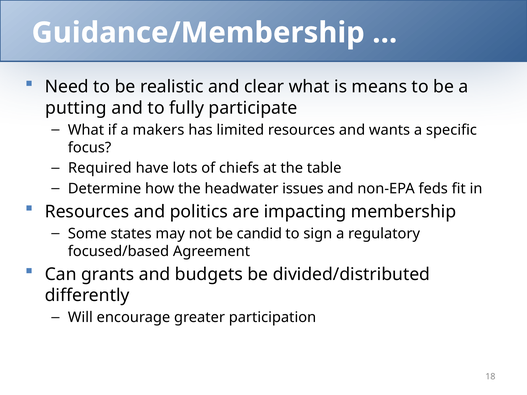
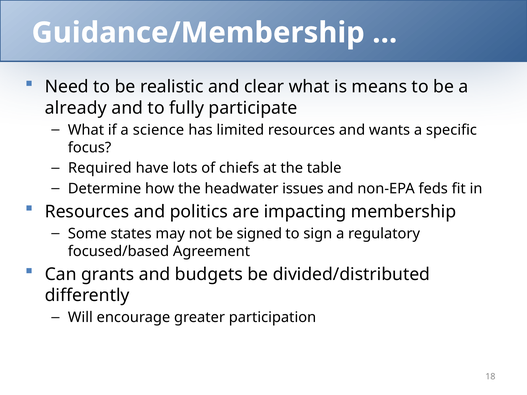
putting: putting -> already
makers: makers -> science
candid: candid -> signed
